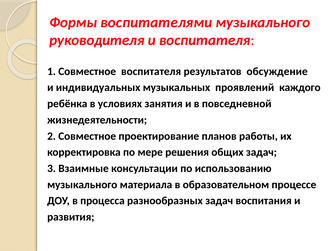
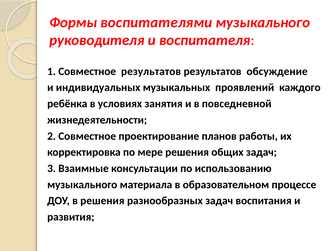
Совместное воспитателя: воспитателя -> результатов
в процесса: процесса -> решения
